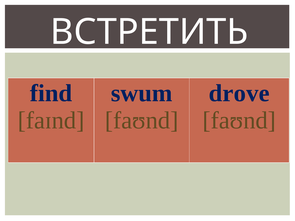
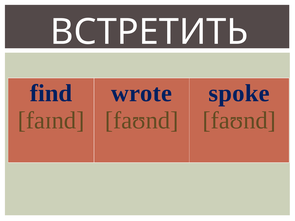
swum: swum -> wrote
drove: drove -> spoke
